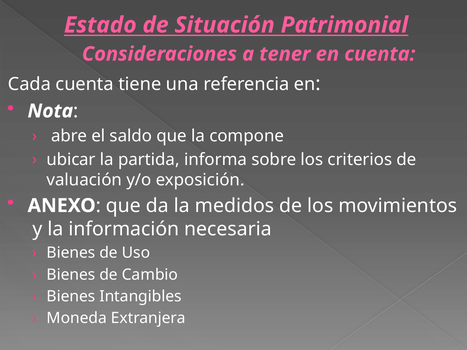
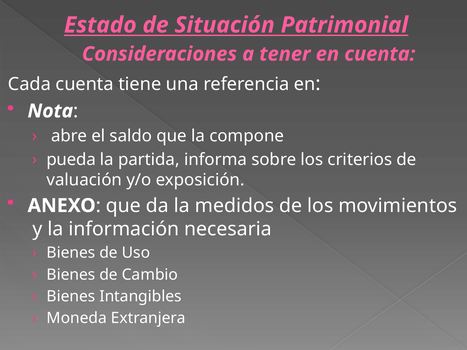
ubicar: ubicar -> pueda
